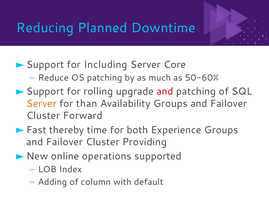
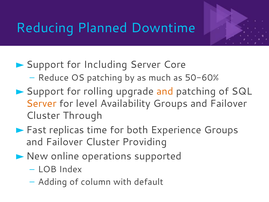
and at (165, 91) colour: red -> orange
than: than -> level
Forward: Forward -> Through
thereby: thereby -> replicas
